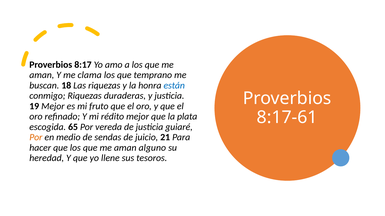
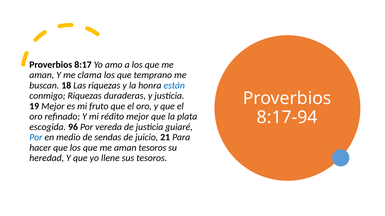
8:17-61: 8:17-61 -> 8:17-94
65: 65 -> 96
Por at (36, 138) colour: orange -> blue
aman alguno: alguno -> tesoros
